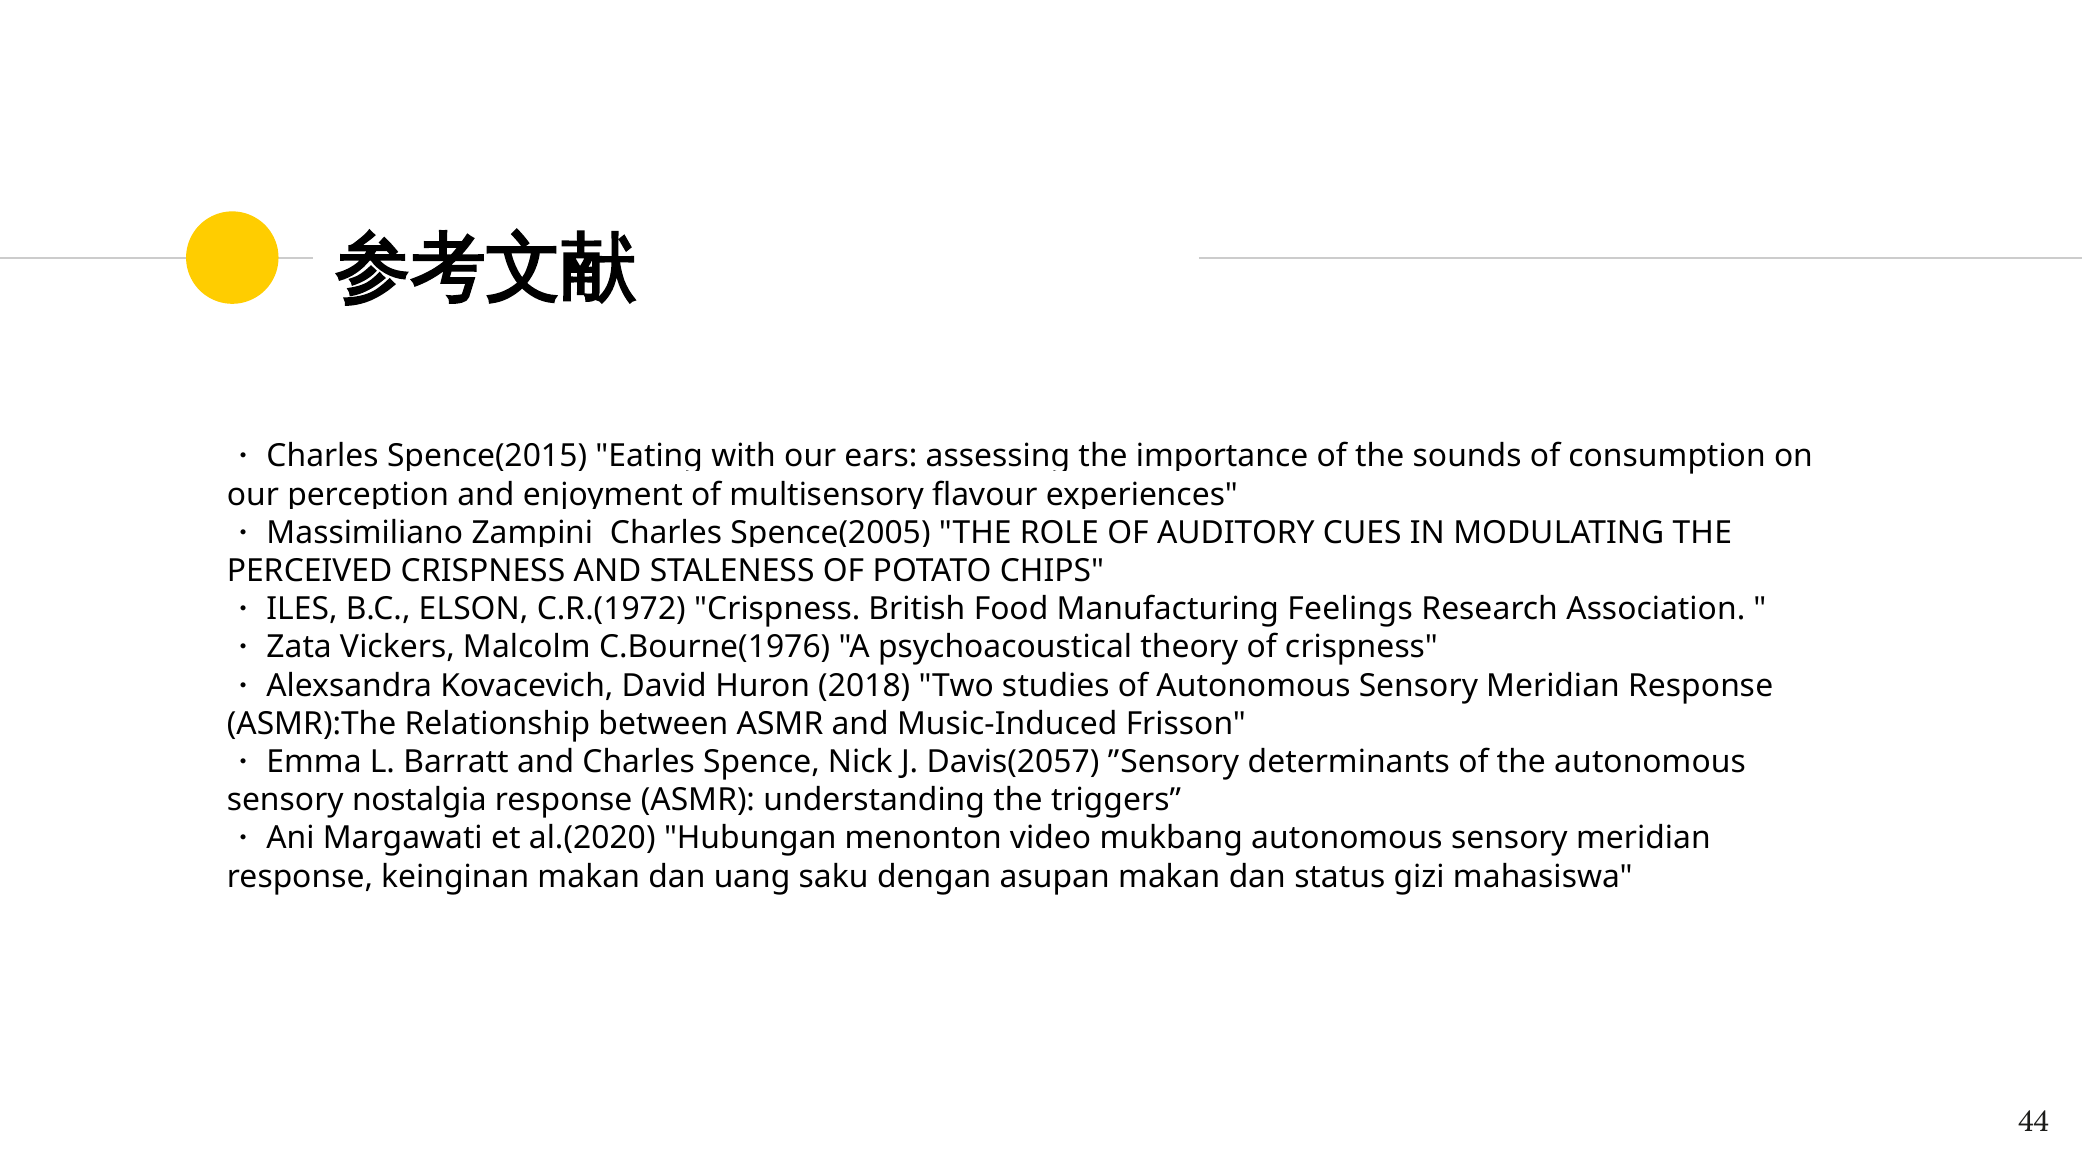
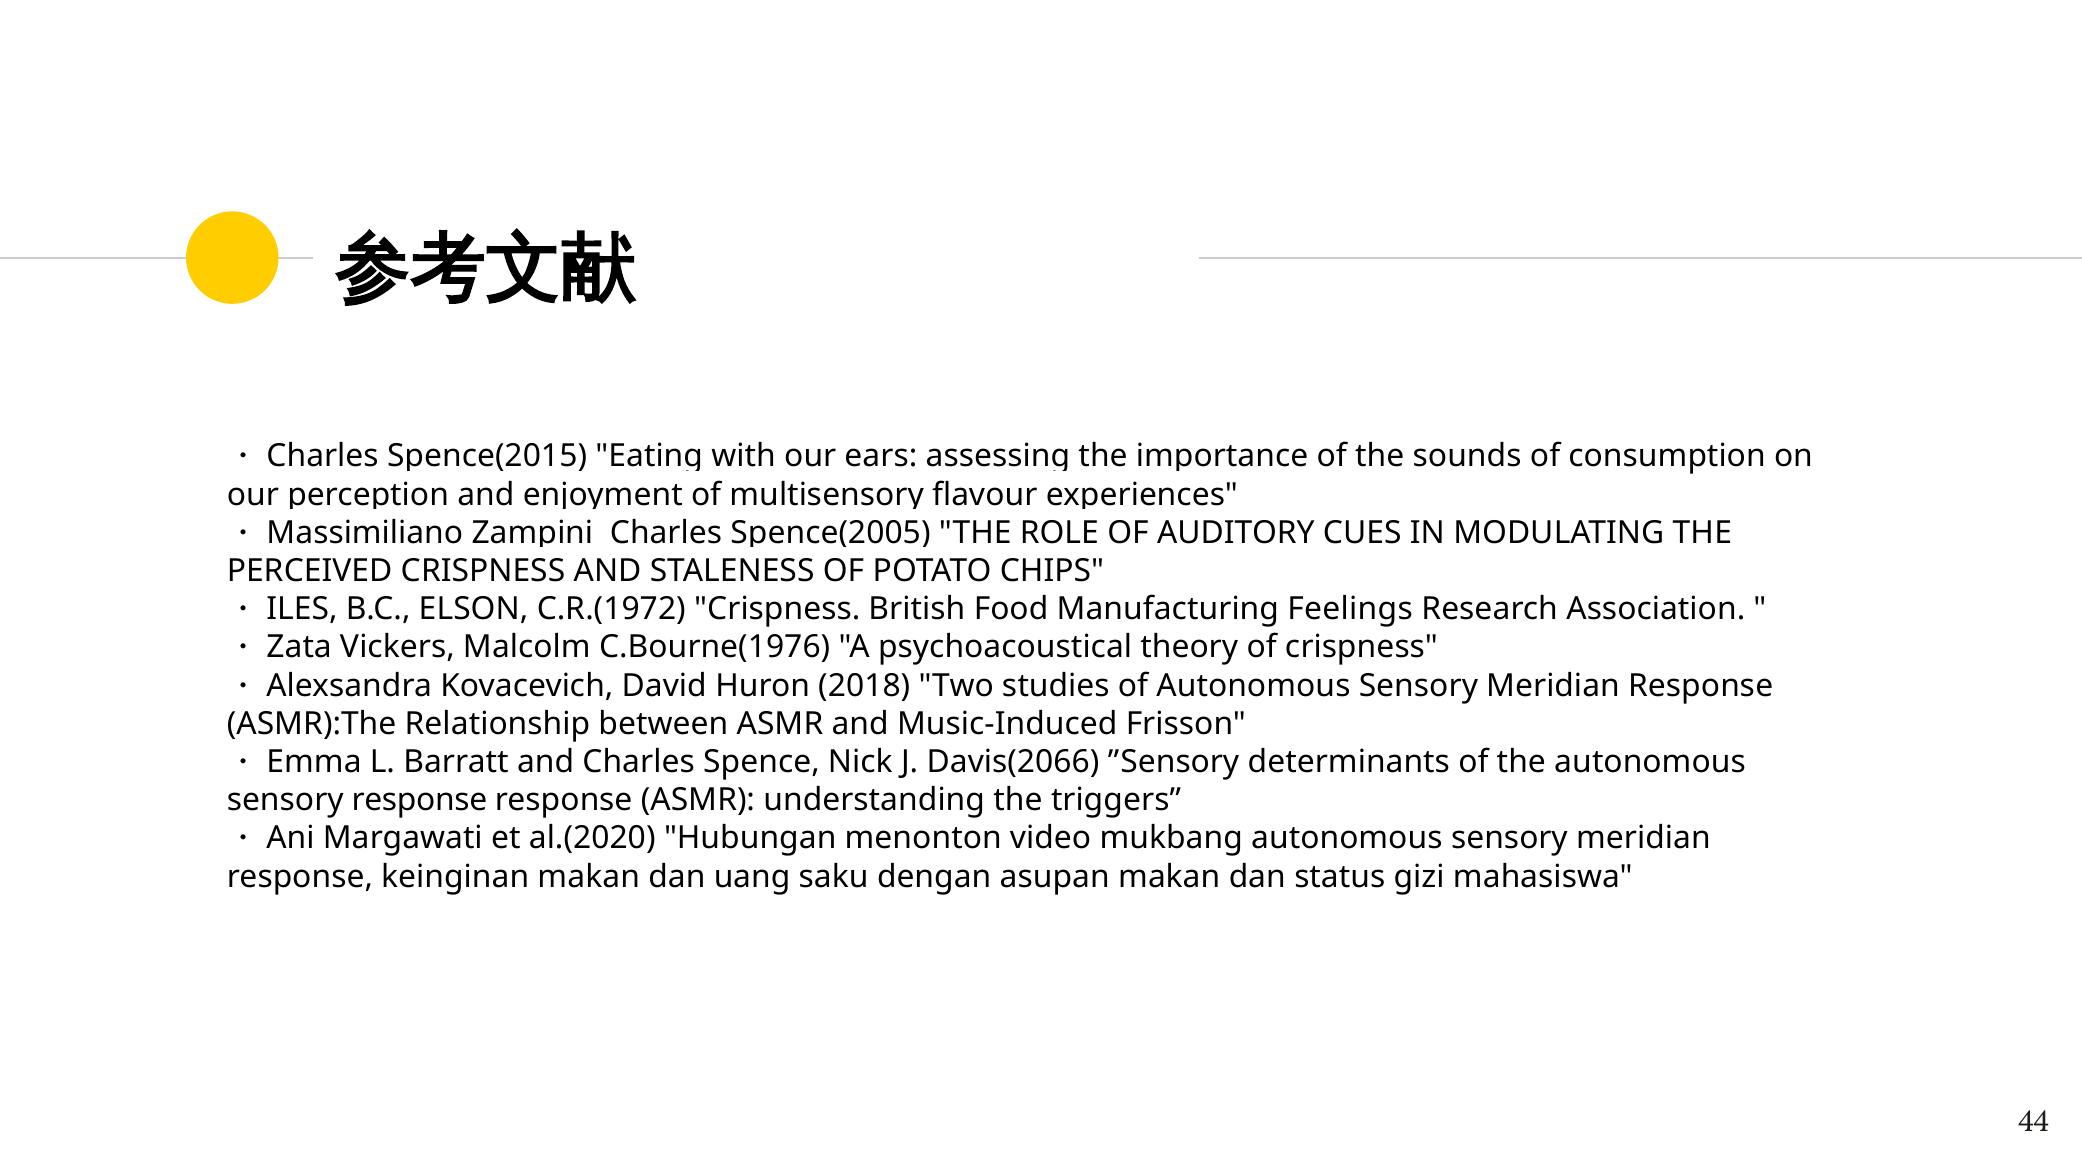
Davis(2057: Davis(2057 -> Davis(2066
sensory nostalgia: nostalgia -> response
